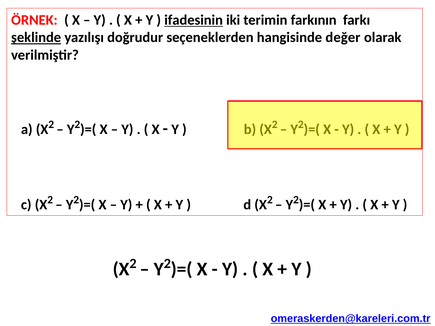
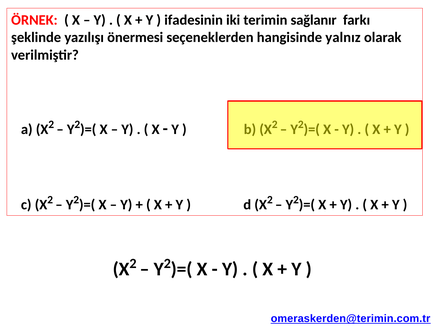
ifadesinin underline: present -> none
farkının: farkının -> sağlanır
şeklinde underline: present -> none
doğrudur: doğrudur -> önermesi
değer: değer -> yalnız
omeraskerden@kareleri.com.tr: omeraskerden@kareleri.com.tr -> omeraskerden@terimin.com.tr
